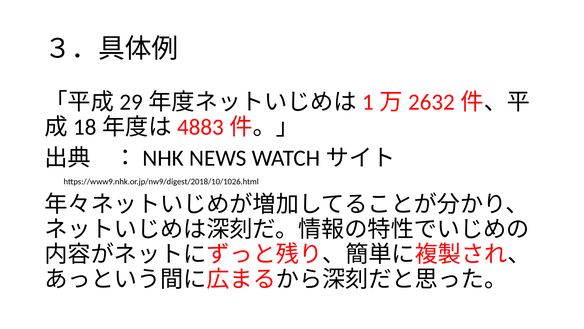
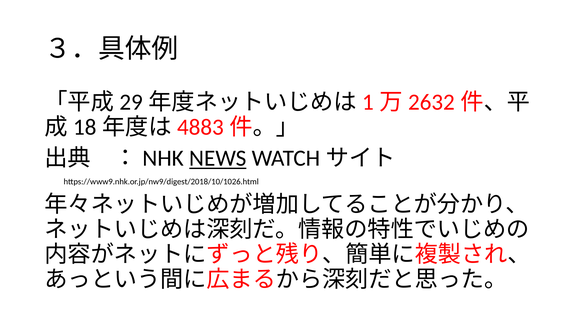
NEWS underline: none -> present
